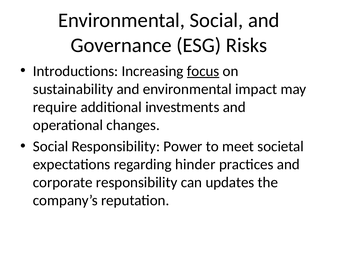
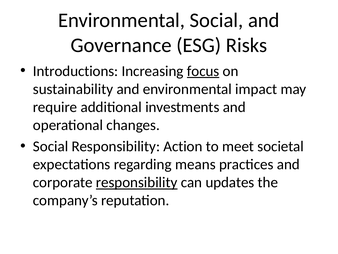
Power: Power -> Action
hinder: hinder -> means
responsibility at (137, 182) underline: none -> present
